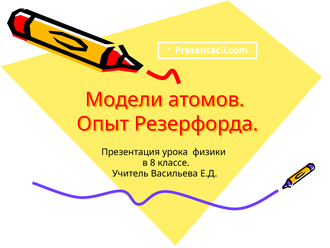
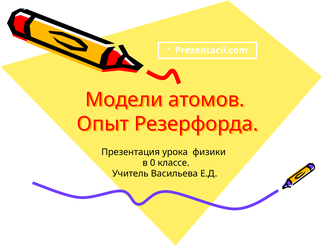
8: 8 -> 0
